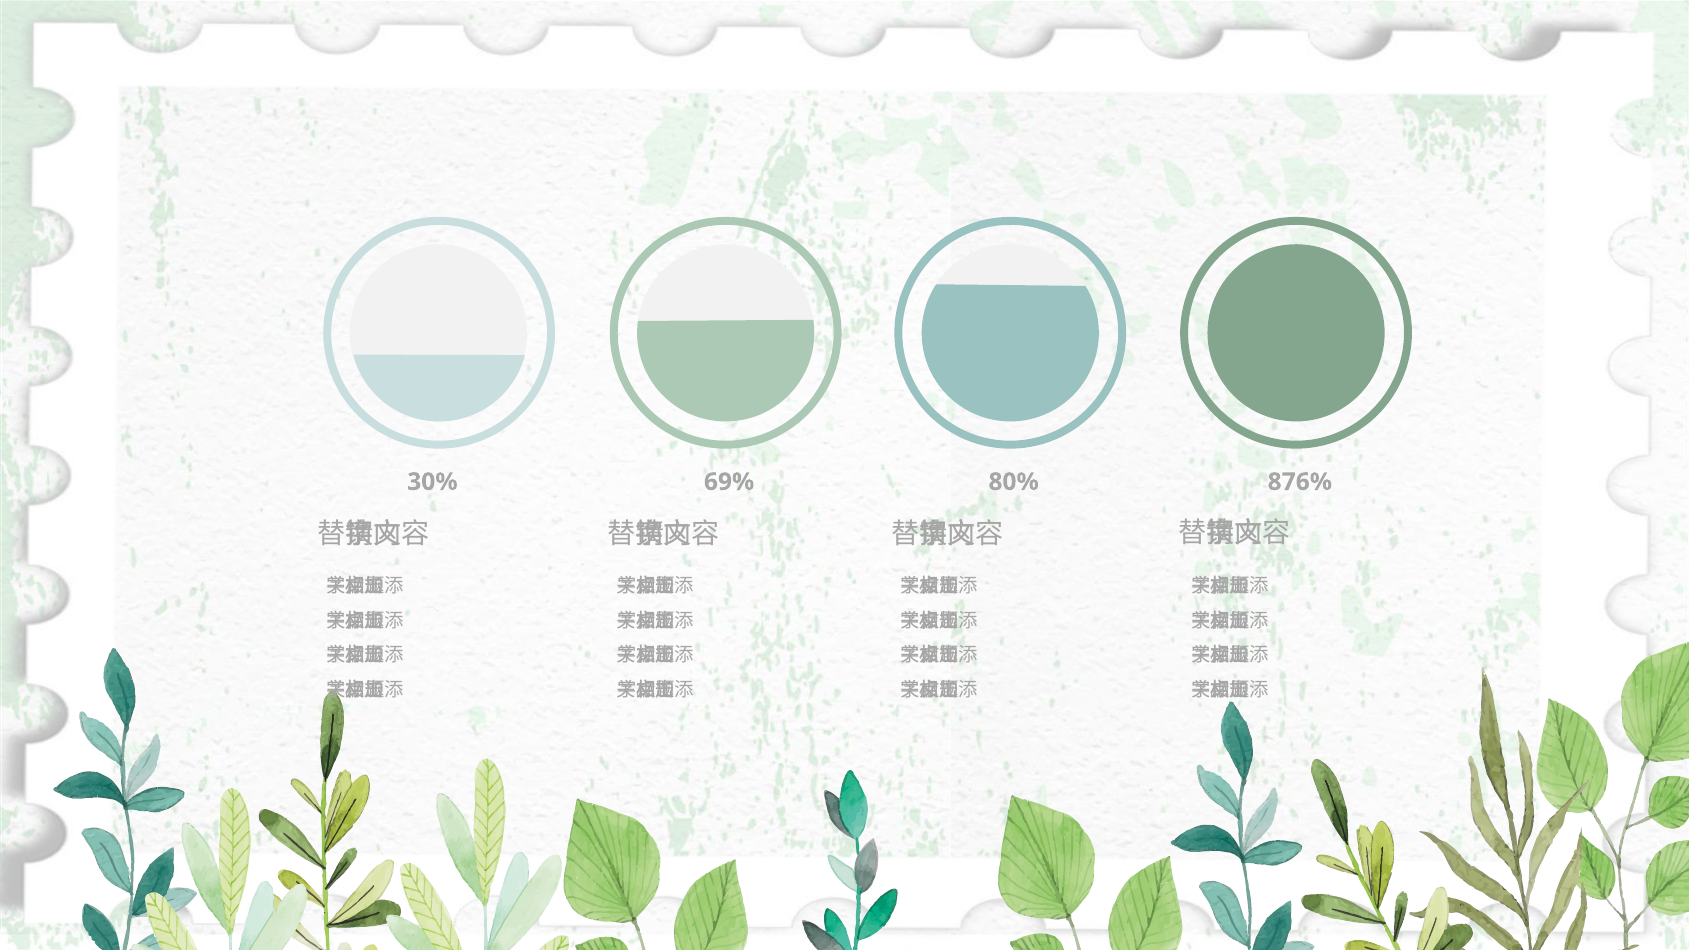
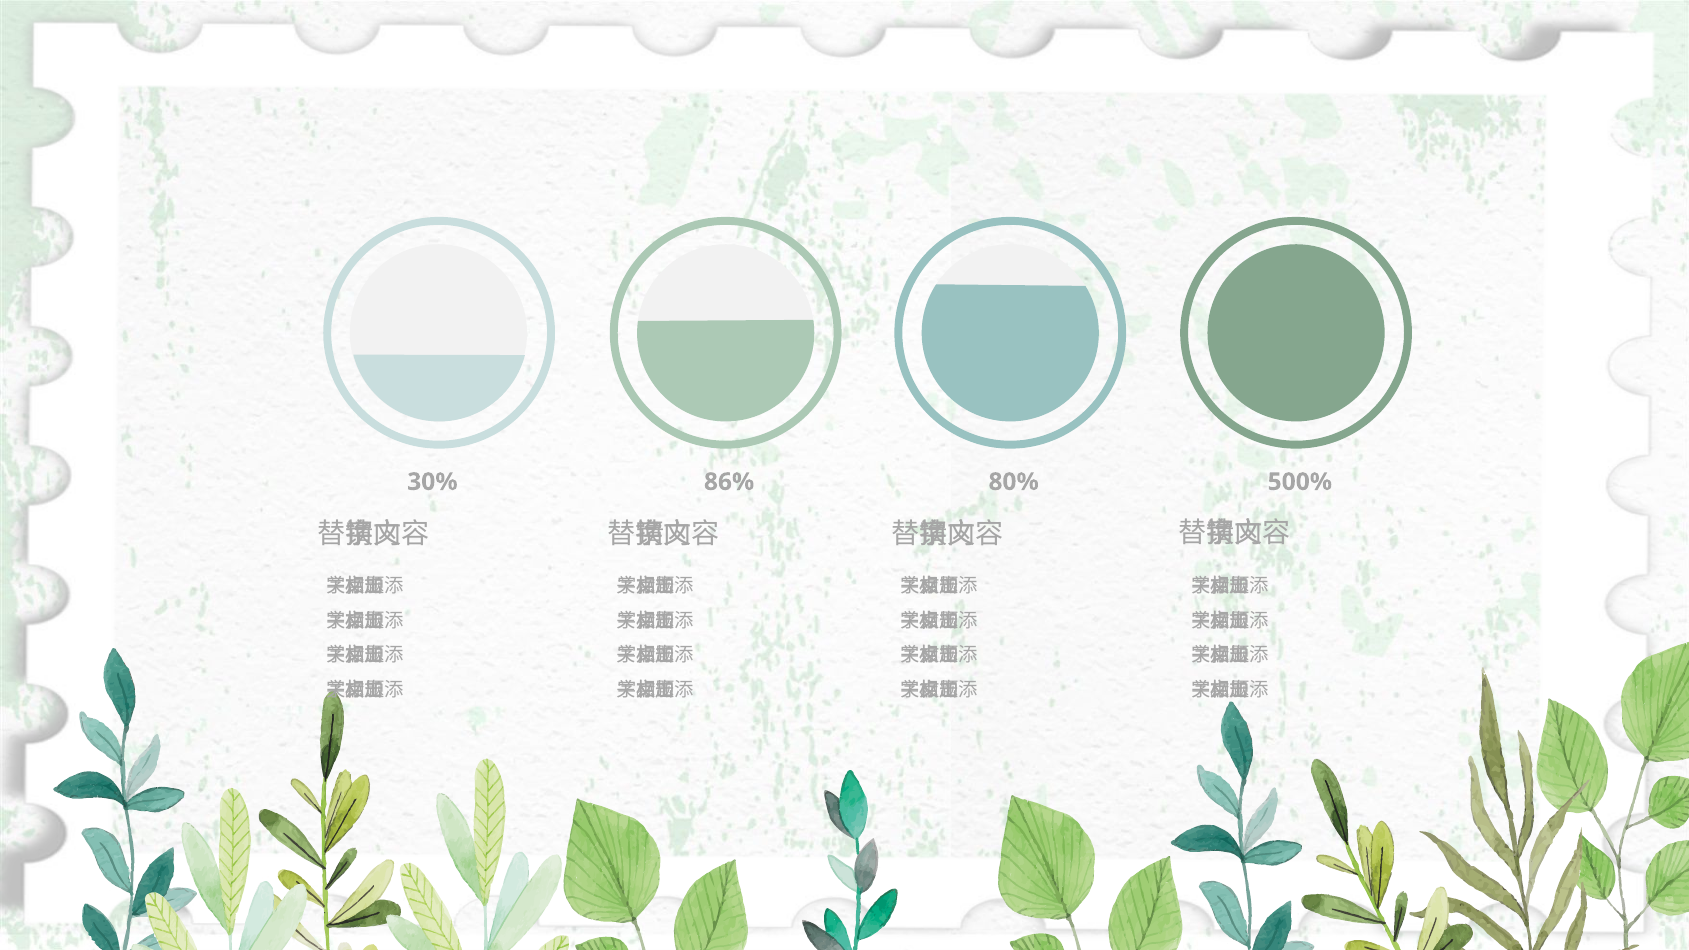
69%: 69% -> 86%
876%: 876% -> 500%
